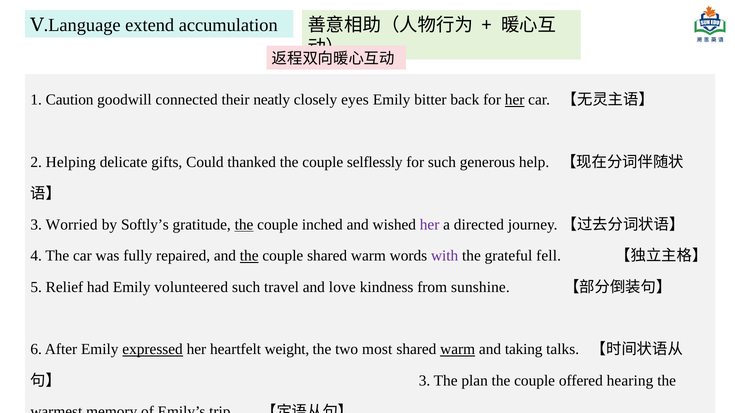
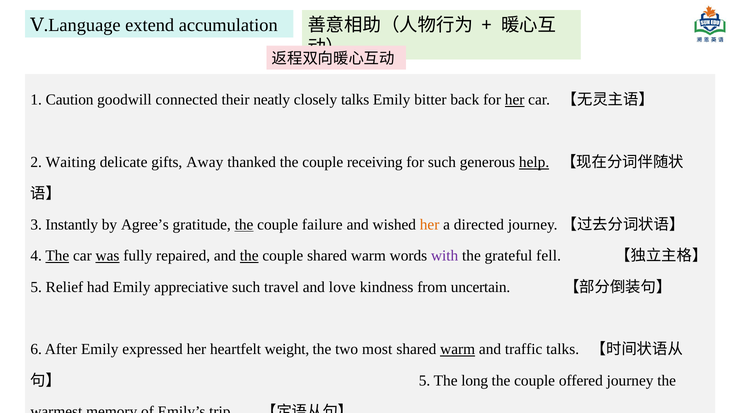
closely eyes: eyes -> talks
Helping: Helping -> Waiting
gifts Could: Could -> Away
selflessly: selflessly -> receiving
help underline: none -> present
Worried: Worried -> Instantly
Softly’s: Softly’s -> Agree’s
couple inched: inched -> failure
her at (430, 225) colour: purple -> orange
The at (57, 256) underline: none -> present
was underline: none -> present
volunteered: volunteered -> appreciative
sunshine: sunshine -> uncertain
expressed underline: present -> none
taking: taking -> traffic
3 at (425, 381): 3 -> 5
plan: plan -> long
offered hearing: hearing -> journey
